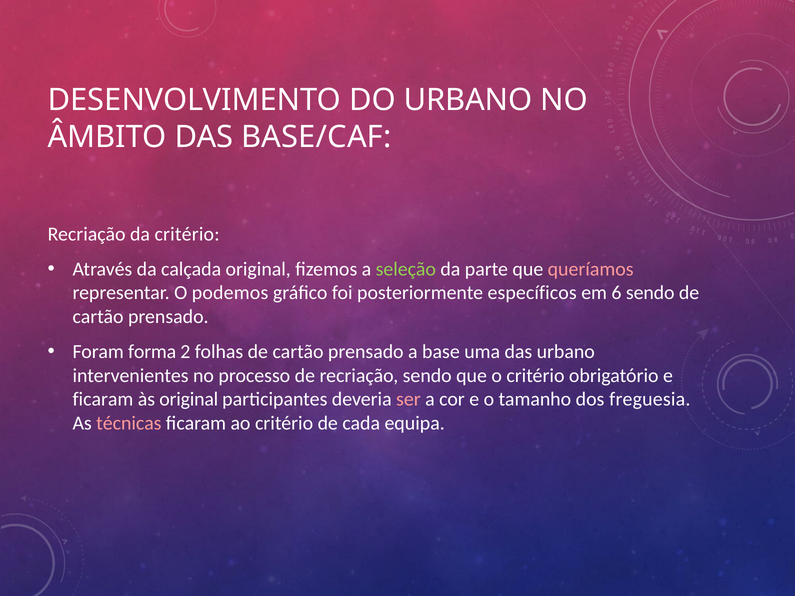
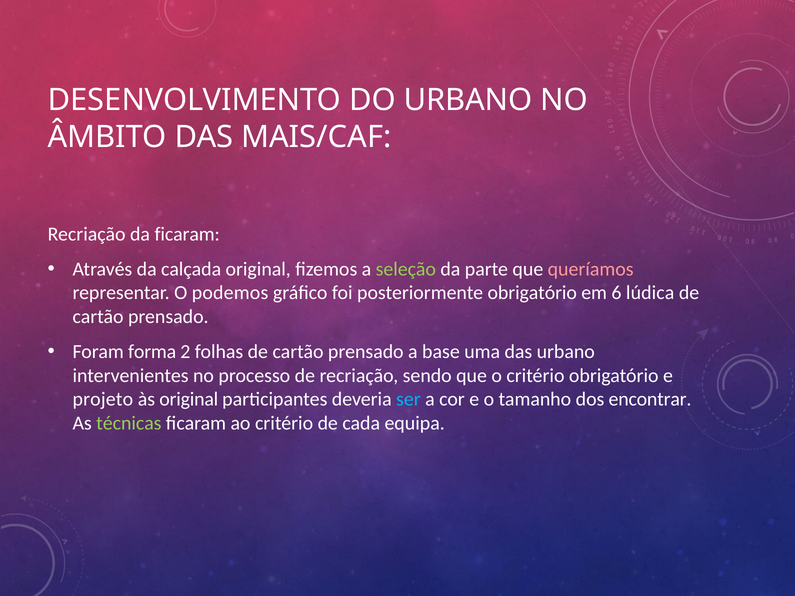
BASE/CAF: BASE/CAF -> MAIS/CAF
da critério: critério -> ficaram
posteriormente específicos: específicos -> obrigatório
6 sendo: sendo -> lúdica
ficaram at (103, 399): ficaram -> projeto
ser colour: pink -> light blue
freguesia: freguesia -> encontrar
técnicas colour: pink -> light green
